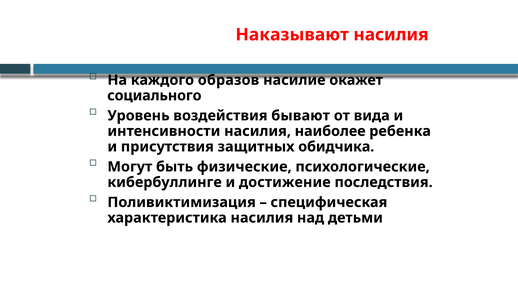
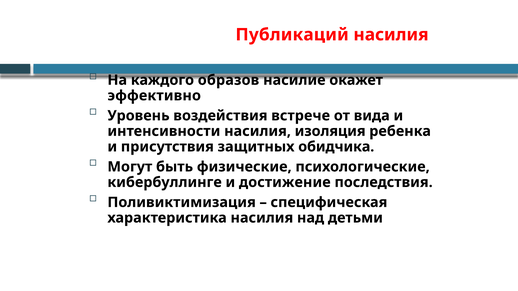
Наказывают: Наказывают -> Публикаций
социального: социального -> эффективно
бывают: бывают -> встрече
наиболее: наиболее -> изоляция
